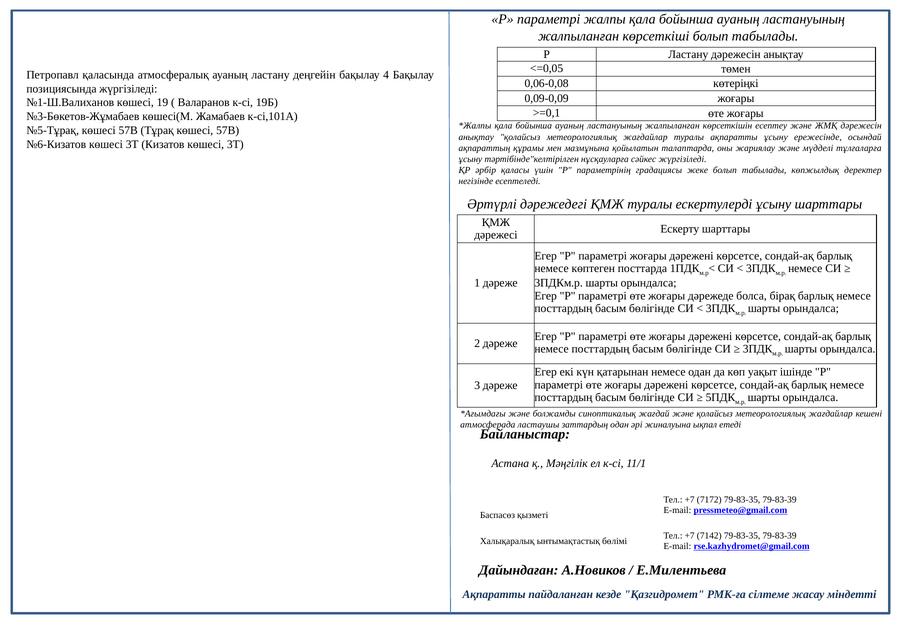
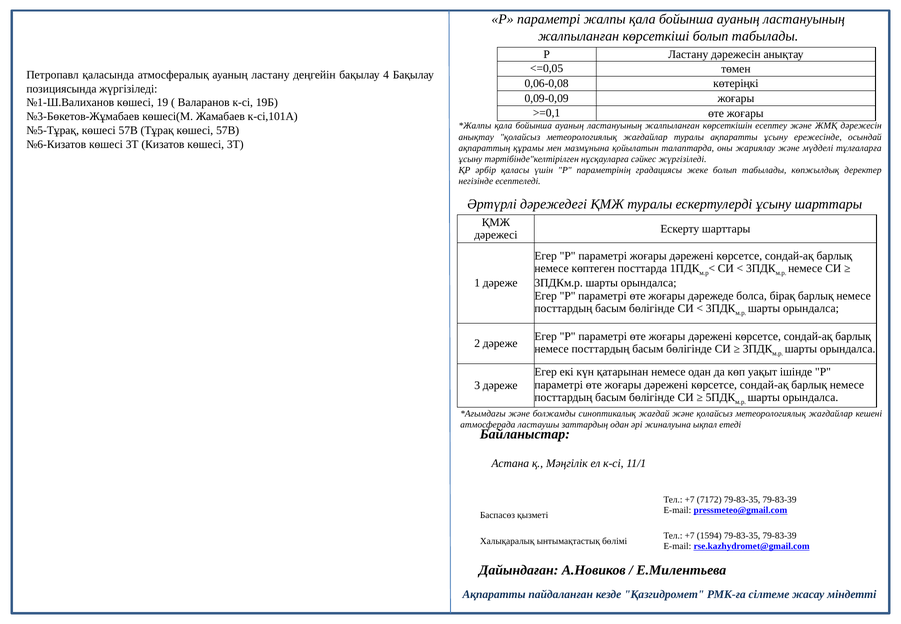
7142: 7142 -> 1594
